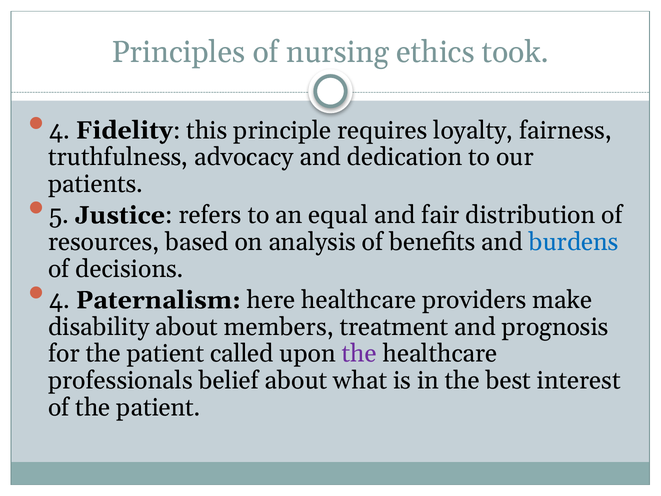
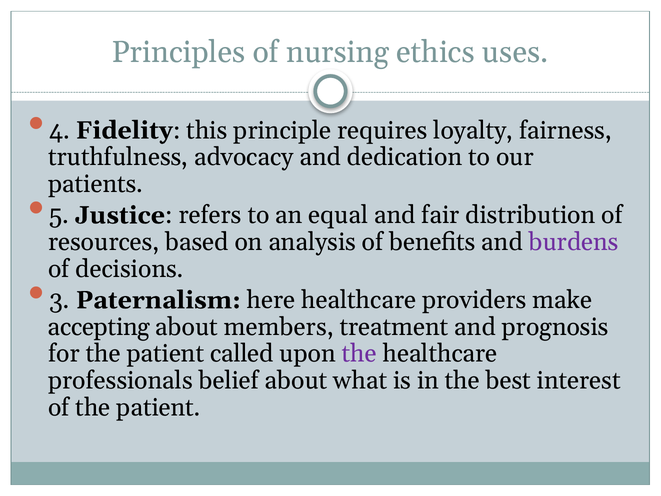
took: took -> uses
burdens colour: blue -> purple
4 at (59, 300): 4 -> 3
disability: disability -> accepting
